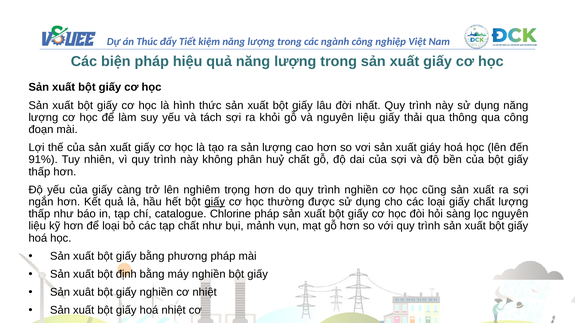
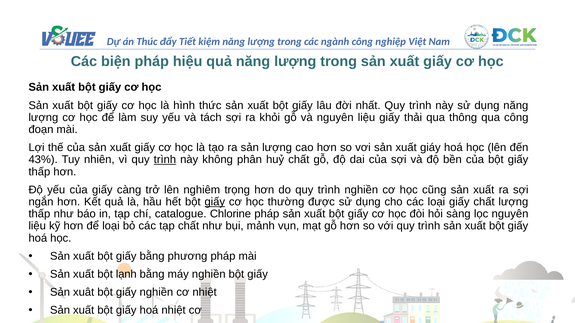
91%: 91% -> 43%
trình at (165, 160) underline: none -> present
định: định -> lạnh
